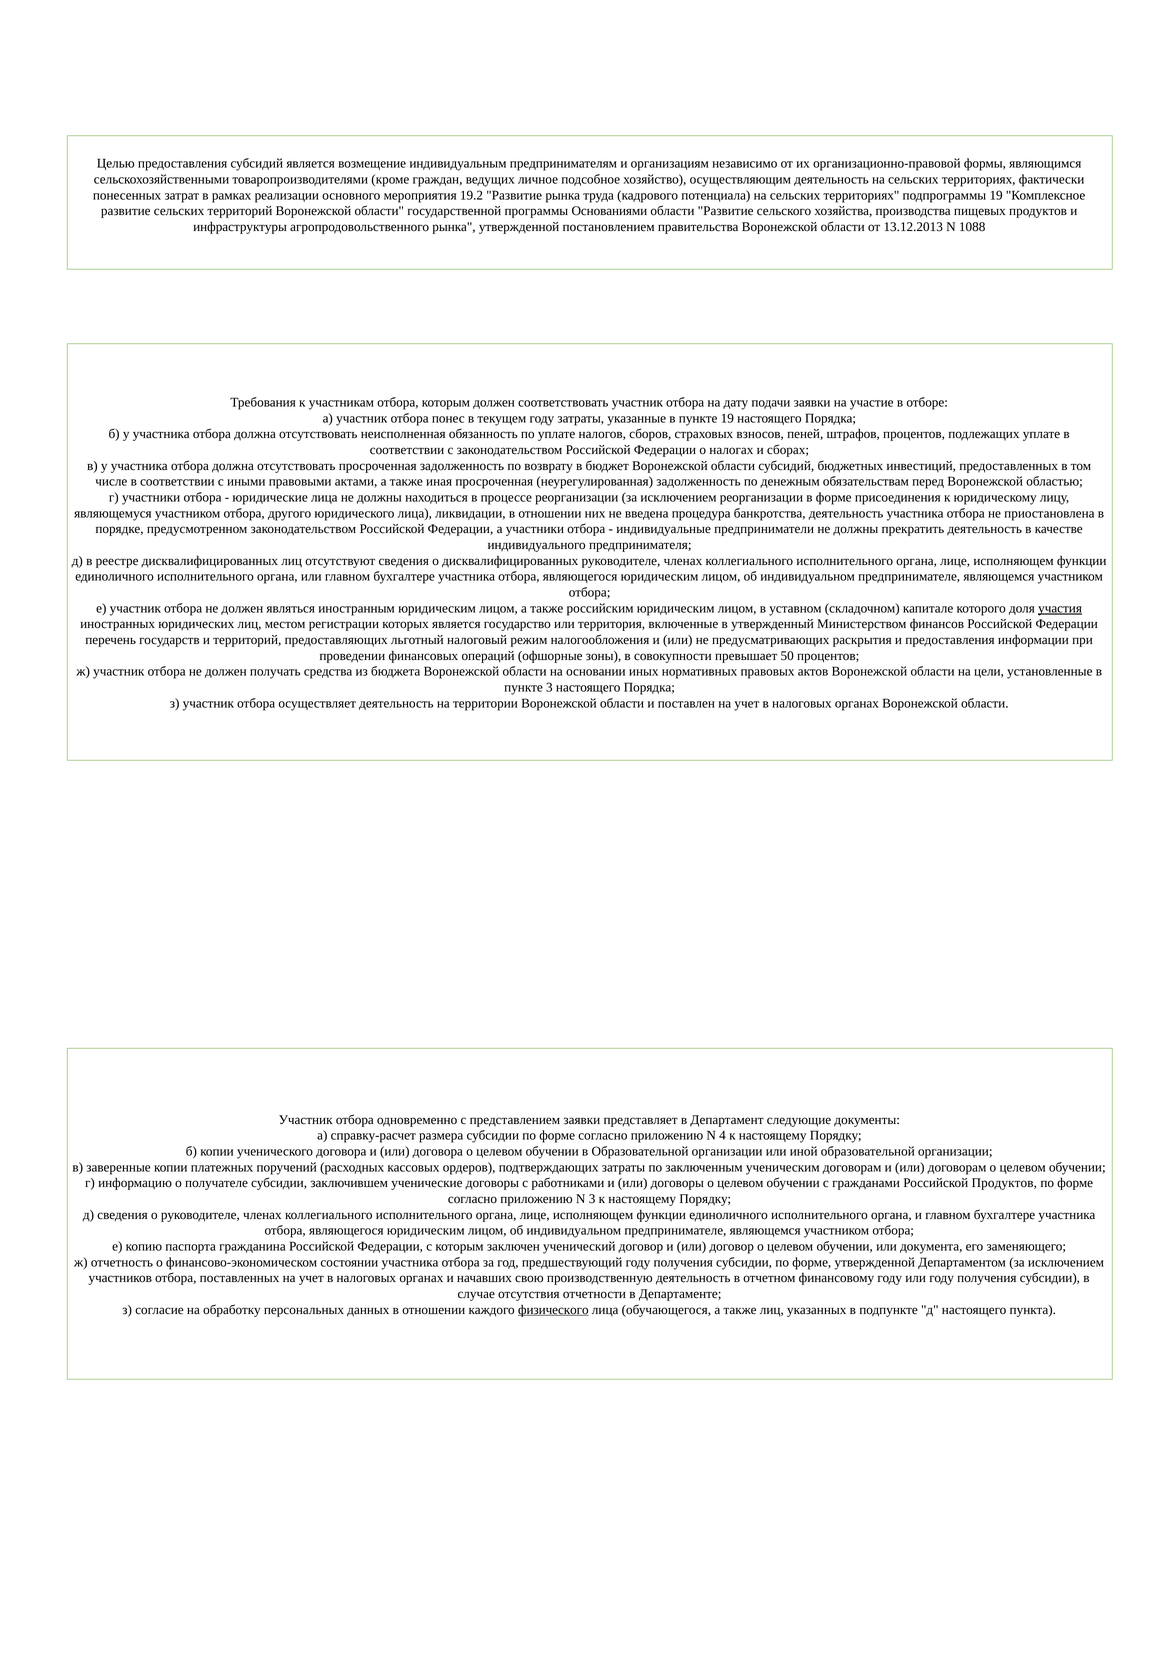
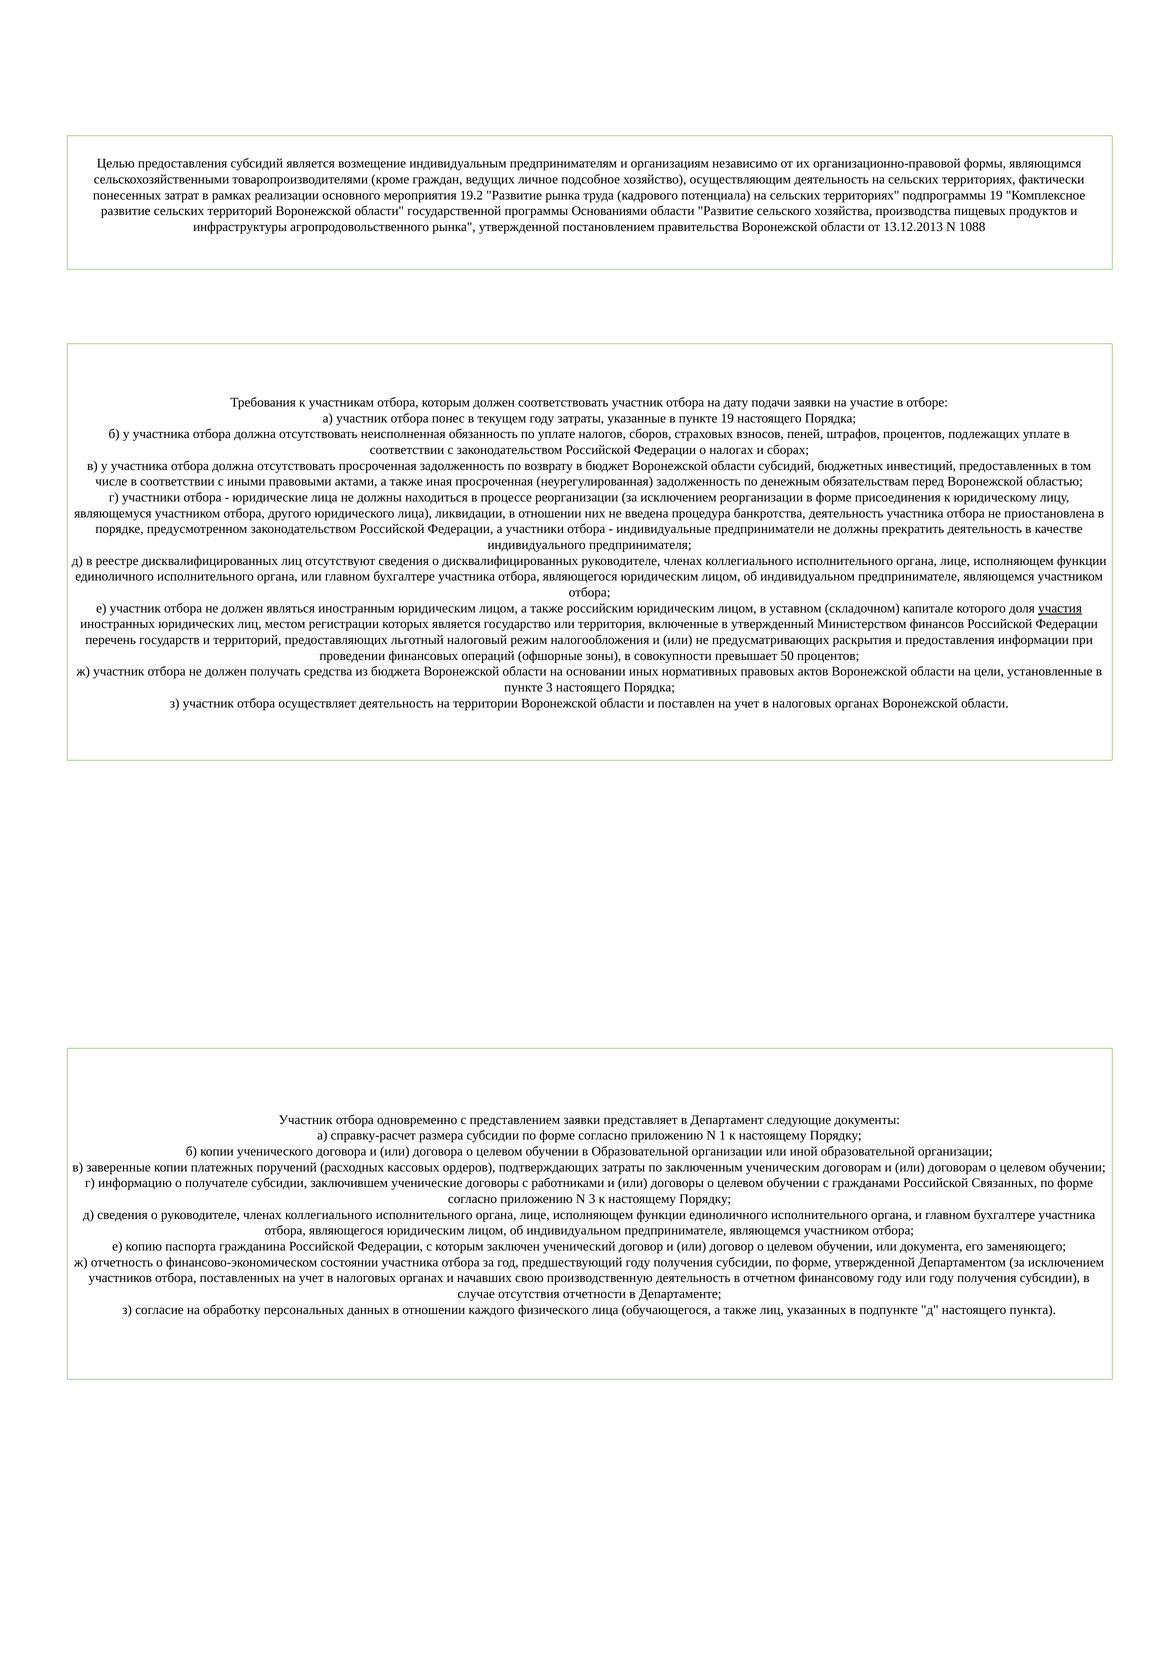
4: 4 -> 1
Российской Продуктов: Продуктов -> Связанных
физического underline: present -> none
